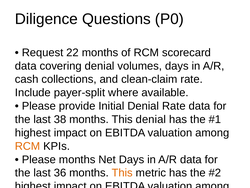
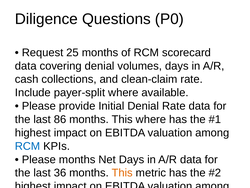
22: 22 -> 25
38: 38 -> 86
This denial: denial -> where
RCM at (28, 146) colour: orange -> blue
